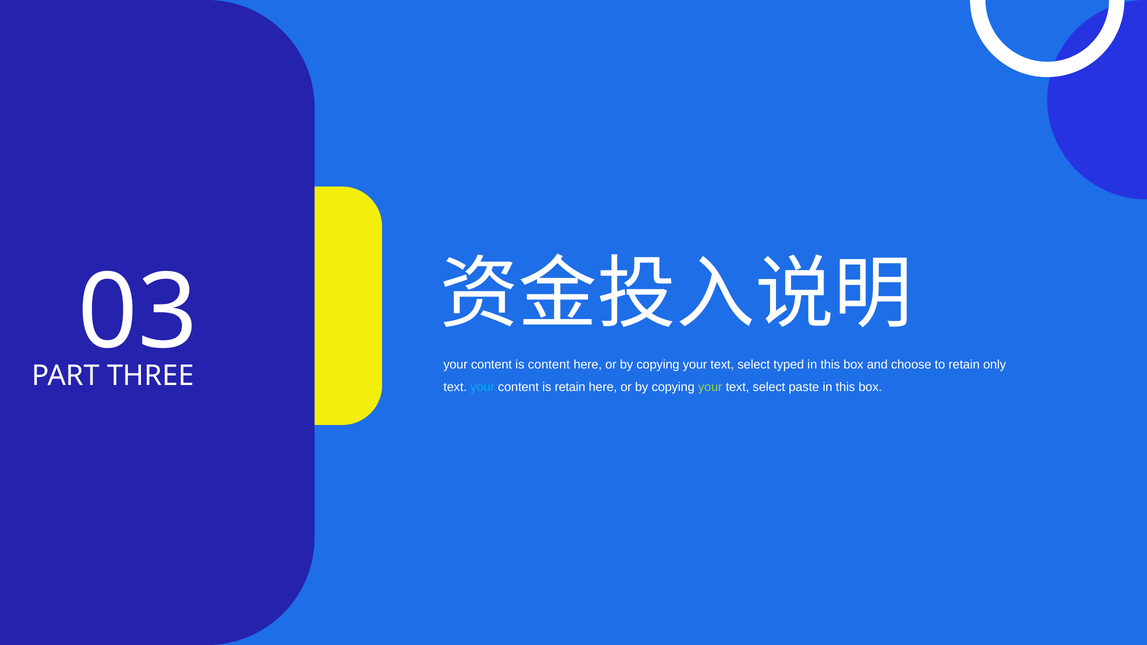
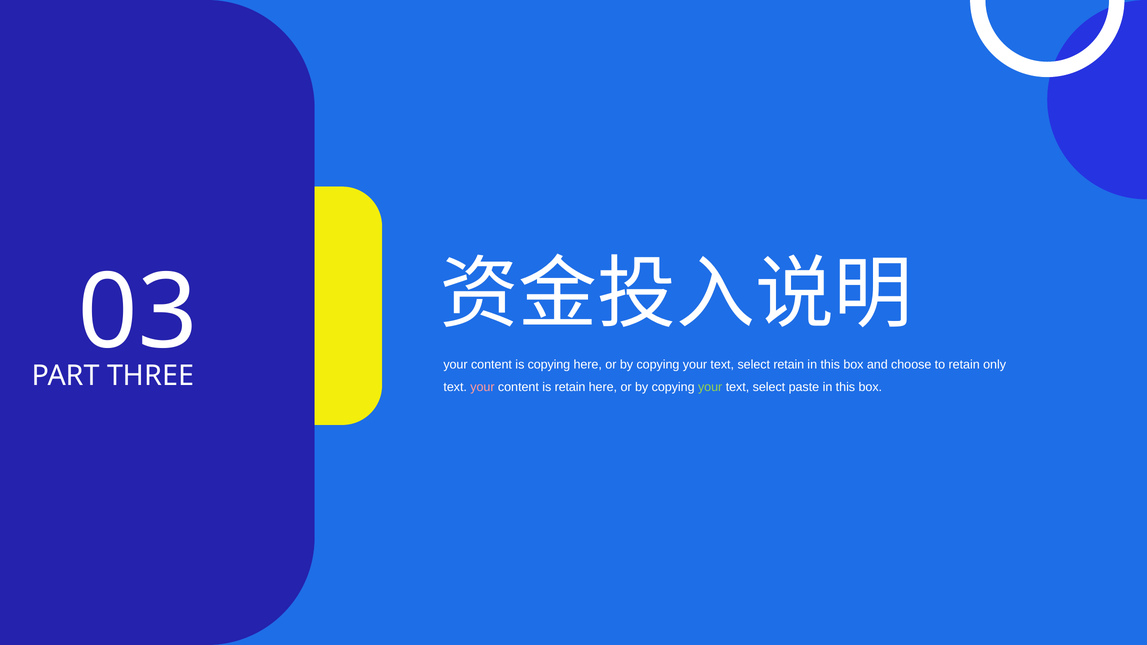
is content: content -> copying
select typed: typed -> retain
your at (482, 387) colour: light blue -> pink
